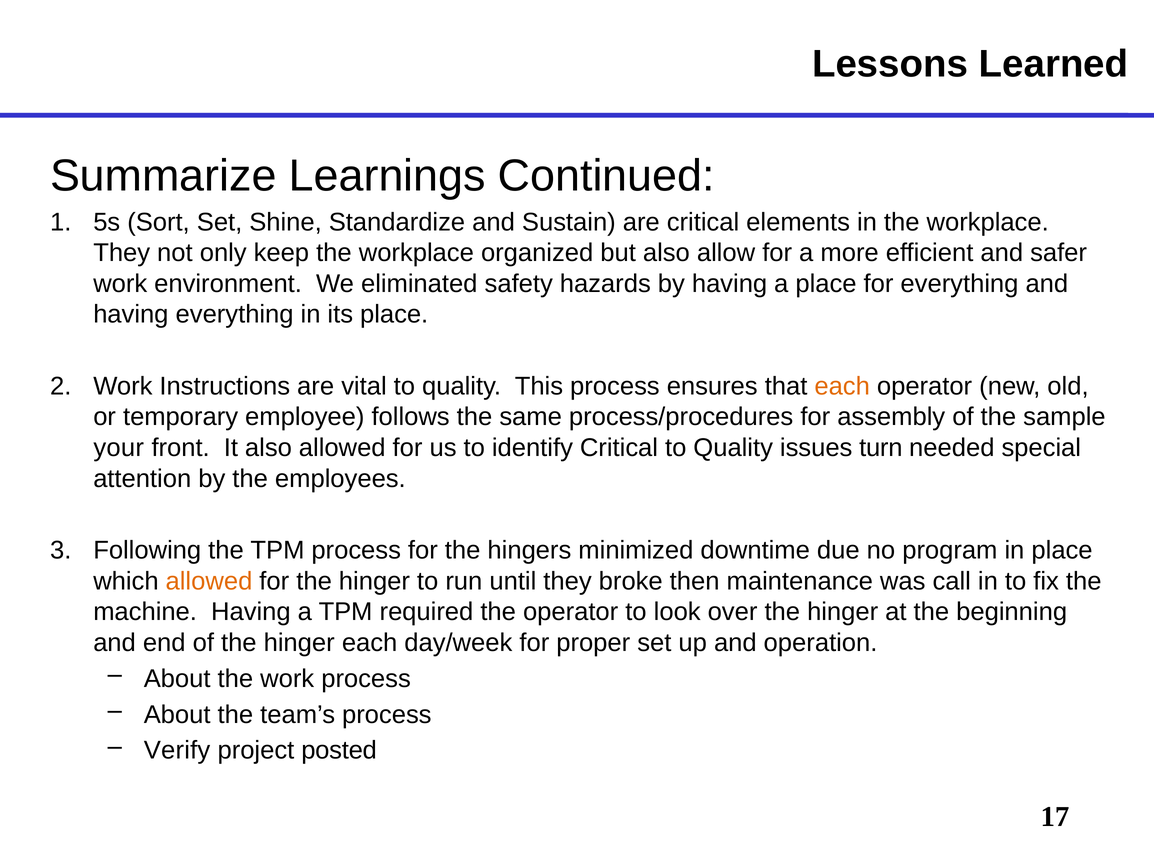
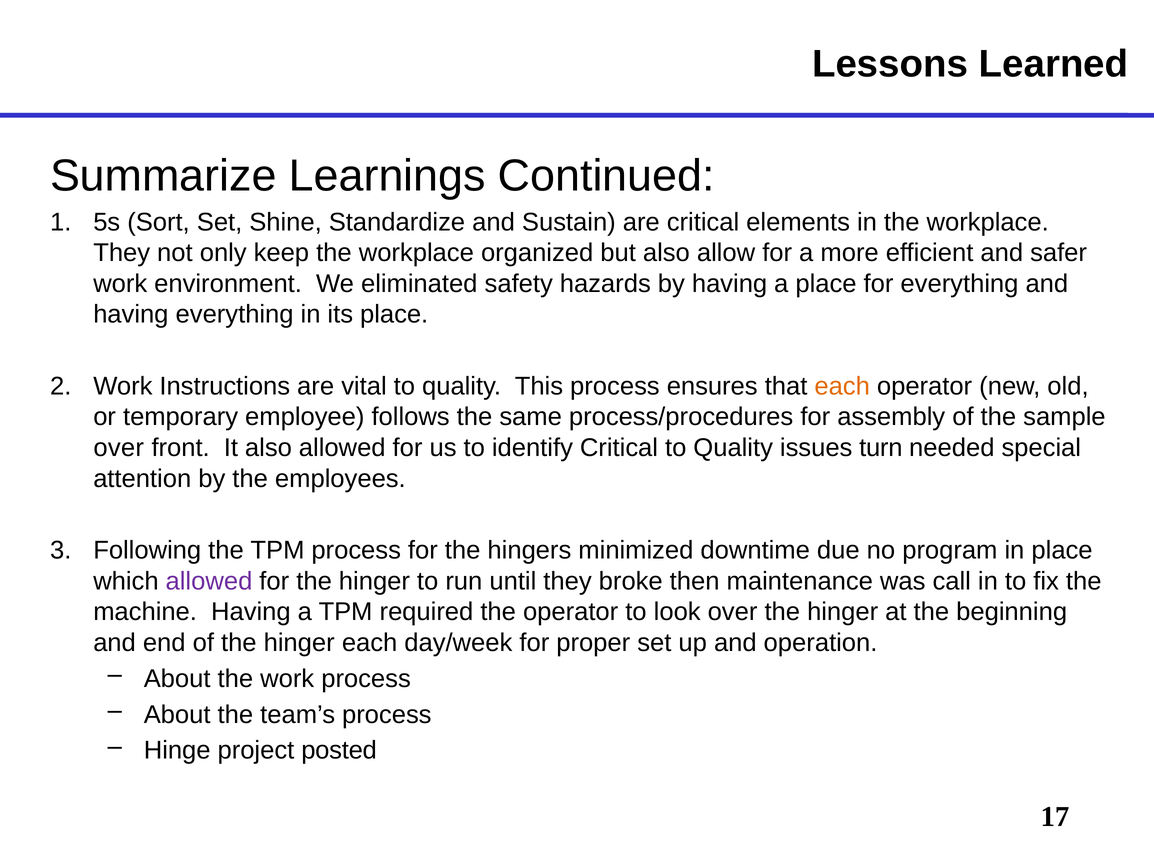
your at (119, 448): your -> over
allowed at (209, 581) colour: orange -> purple
Verify: Verify -> Hinge
